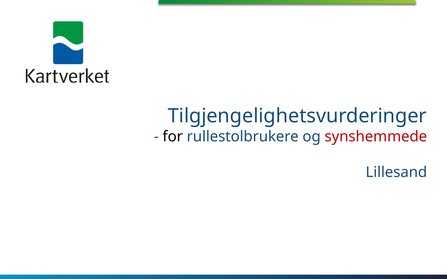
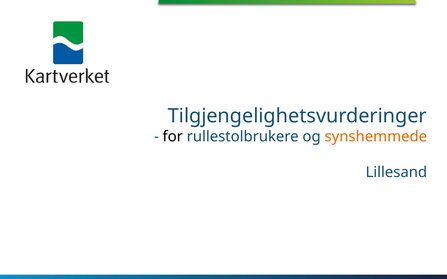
synshemmede colour: red -> orange
